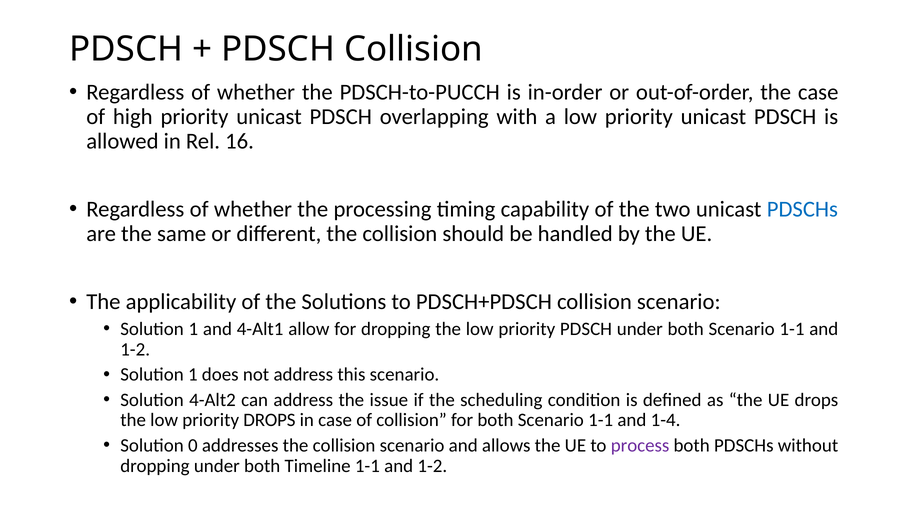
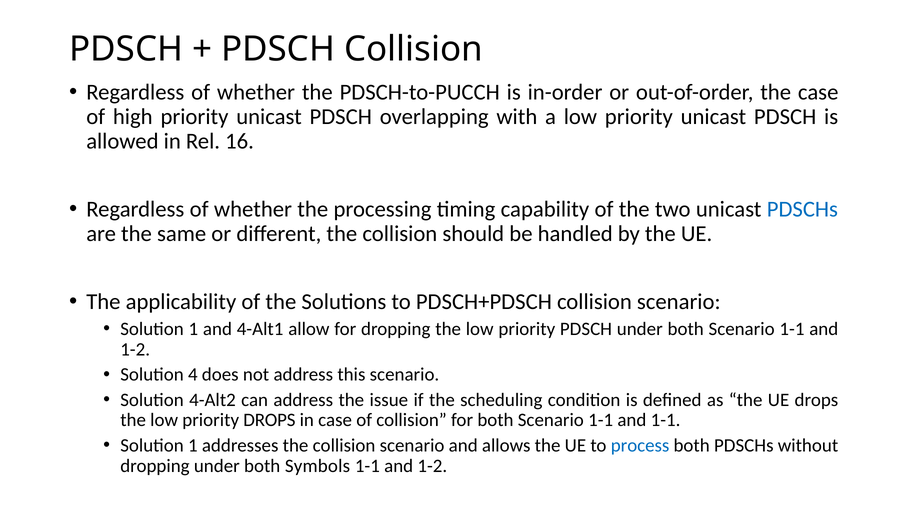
1 at (193, 374): 1 -> 4
and 1-4: 1-4 -> 1-1
0 at (193, 445): 0 -> 1
process colour: purple -> blue
Timeline: Timeline -> Symbols
